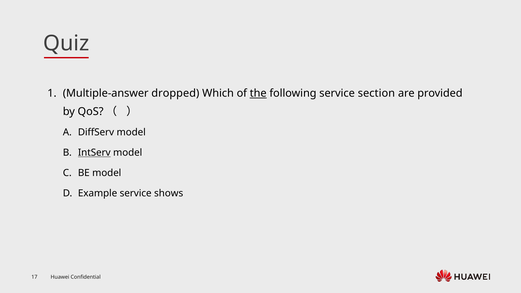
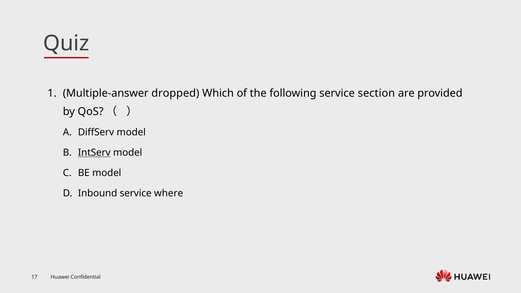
the underline: present -> none
Example: Example -> Inbound
shows: shows -> where
